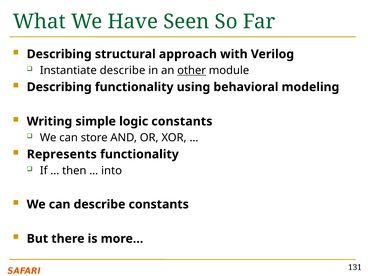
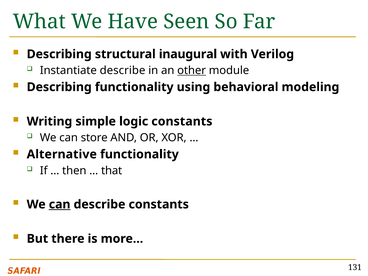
approach: approach -> inaugural
Represents: Represents -> Alternative
into: into -> that
can at (60, 204) underline: none -> present
